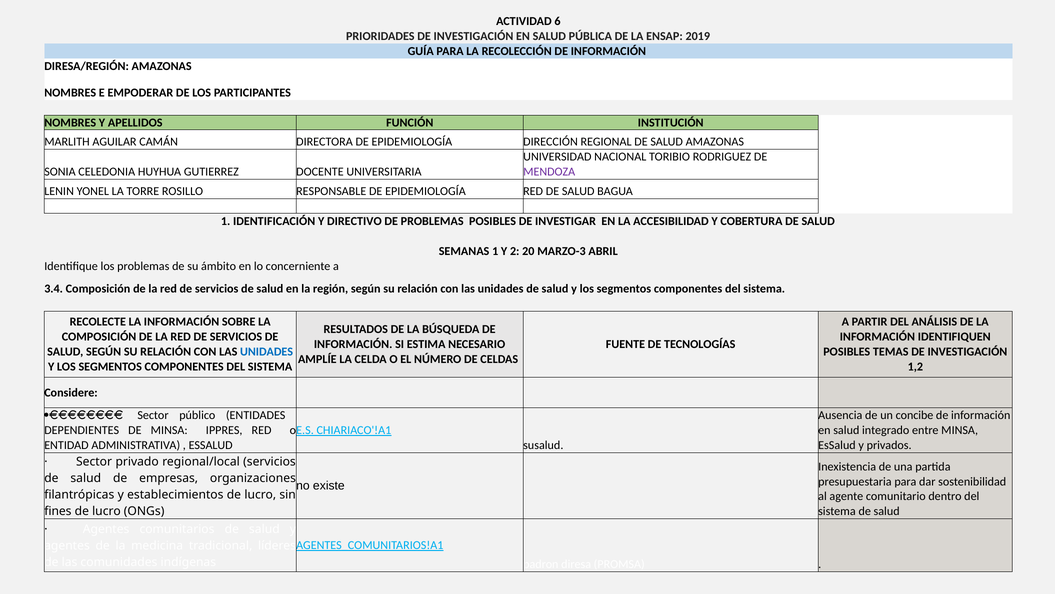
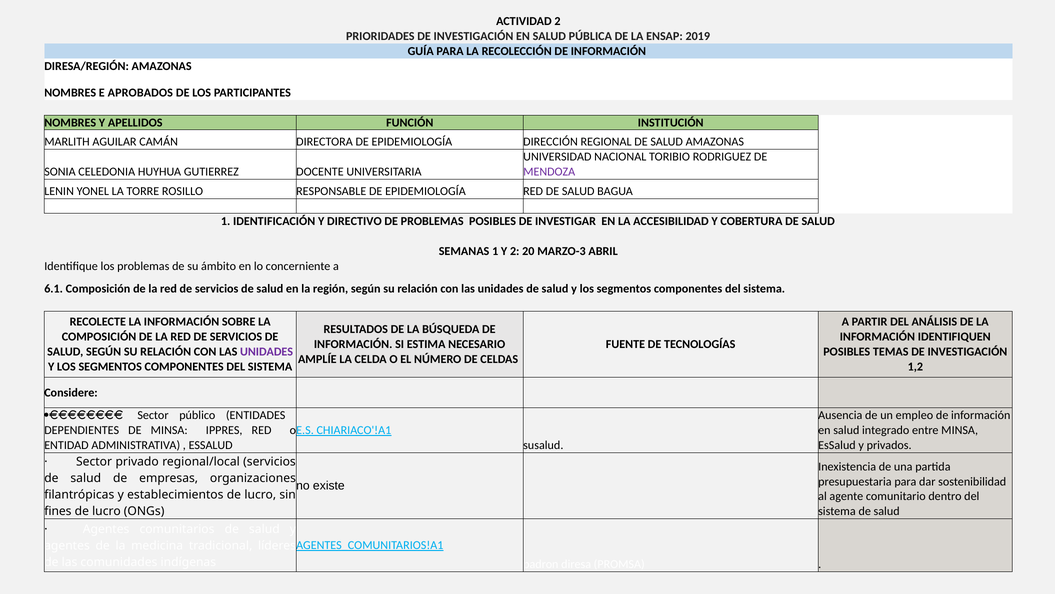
ACTIVIDAD 6: 6 -> 2
EMPODERAR: EMPODERAR -> APROBADOS
3.4: 3.4 -> 6.1
UNIDADES at (267, 352) colour: blue -> purple
concibe: concibe -> empleo
